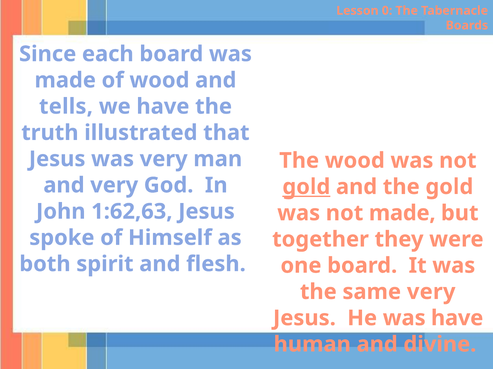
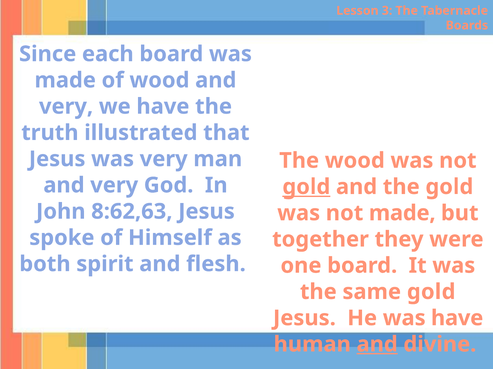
0: 0 -> 3
tells at (66, 107): tells -> very
1:62,63: 1:62,63 -> 8:62,63
same very: very -> gold
and at (377, 345) underline: none -> present
